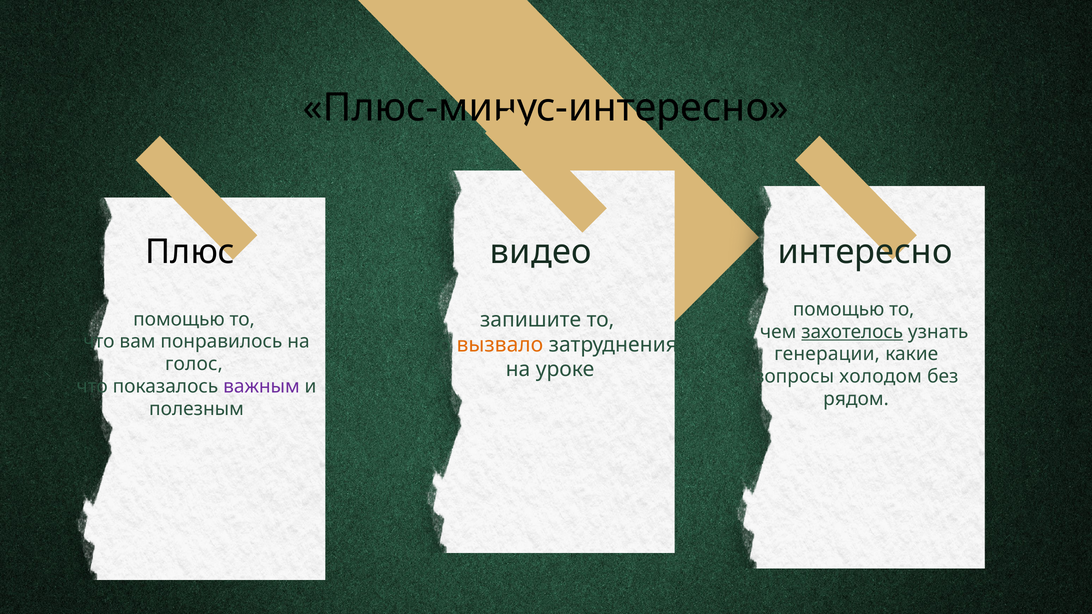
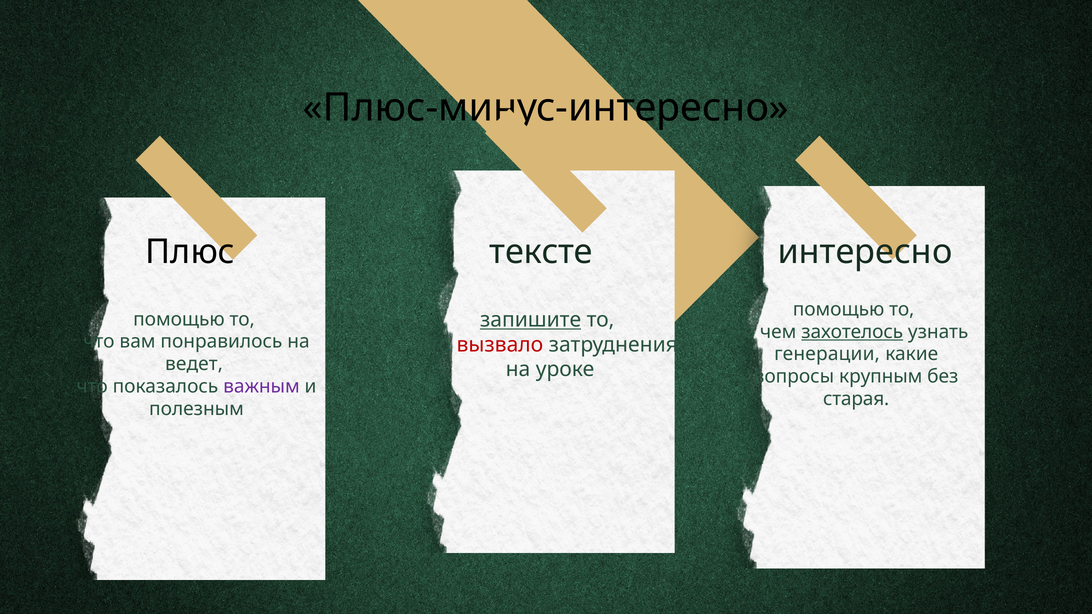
видео: видео -> тексте
запишите underline: none -> present
вызвало colour: orange -> red
голос: голос -> ведет
холодом: холодом -> крупным
рядом: рядом -> старая
